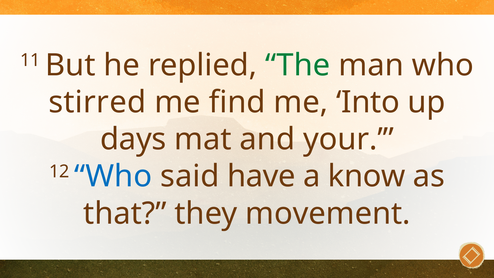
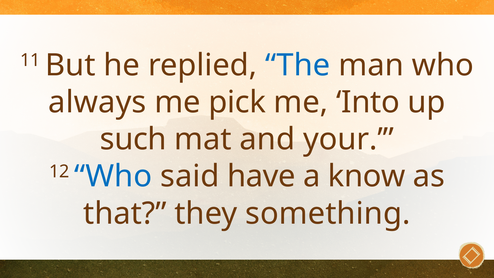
The colour: green -> blue
stirred: stirred -> always
find: find -> pick
days: days -> such
movement: movement -> something
